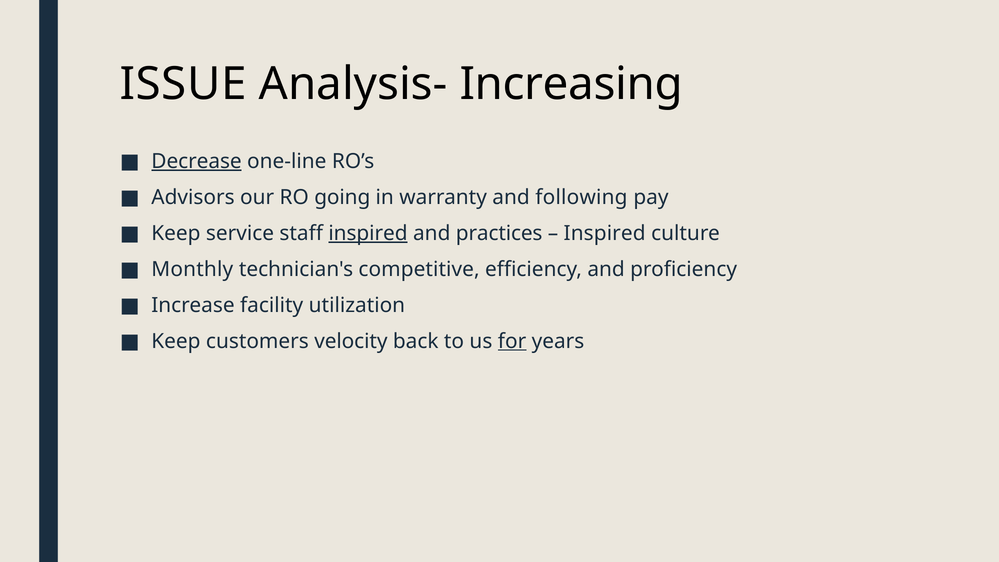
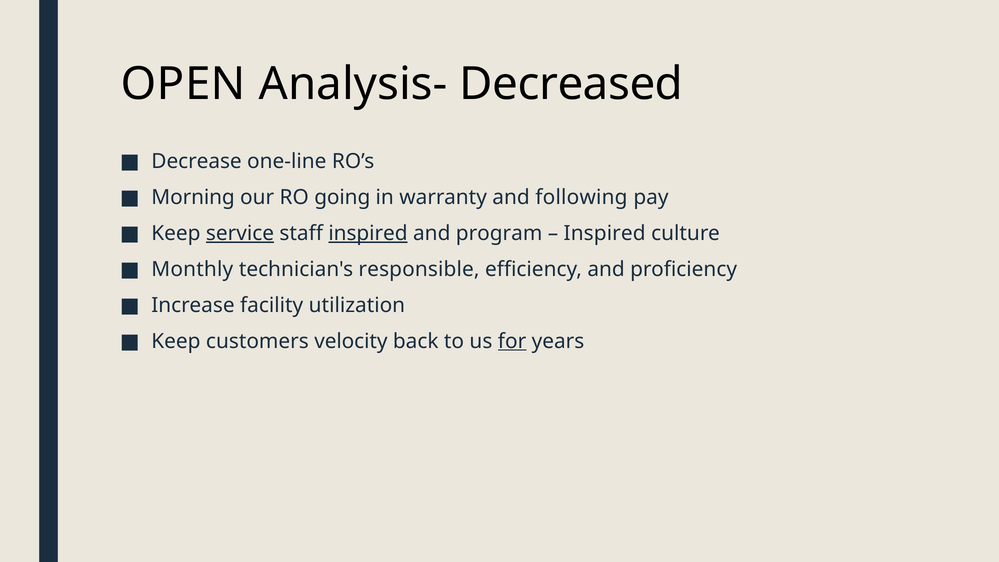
ISSUE: ISSUE -> OPEN
Increasing: Increasing -> Decreased
Decrease underline: present -> none
Advisors: Advisors -> Morning
service underline: none -> present
practices: practices -> program
competitive: competitive -> responsible
